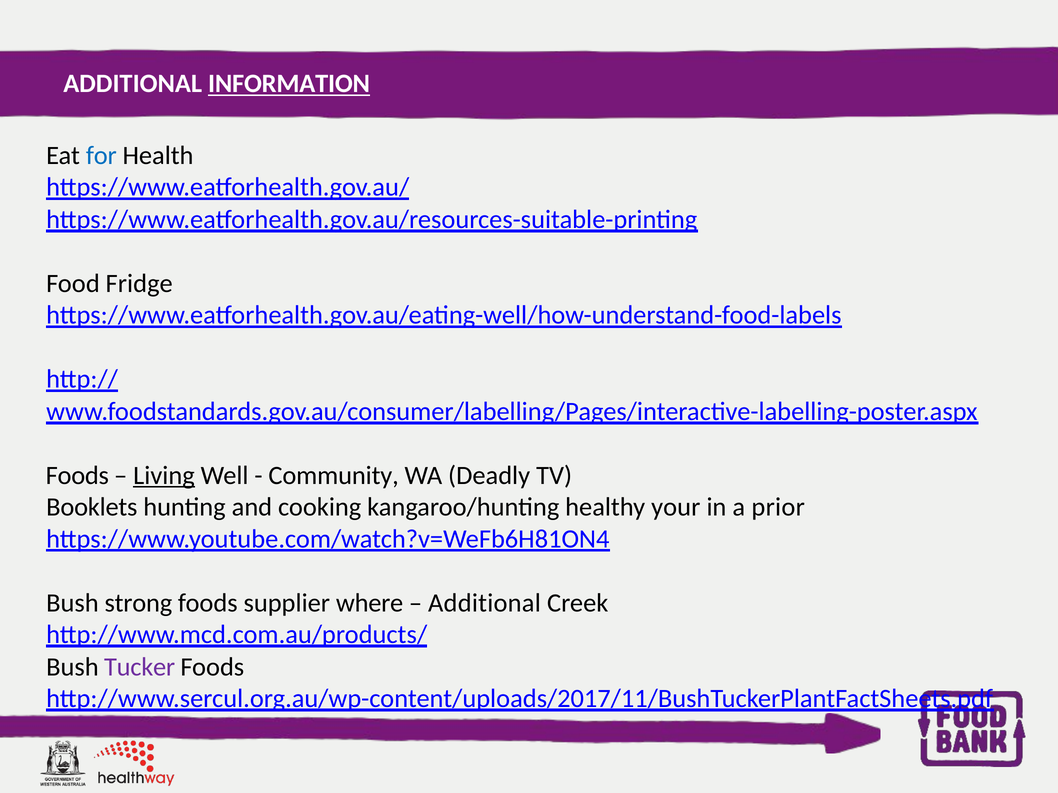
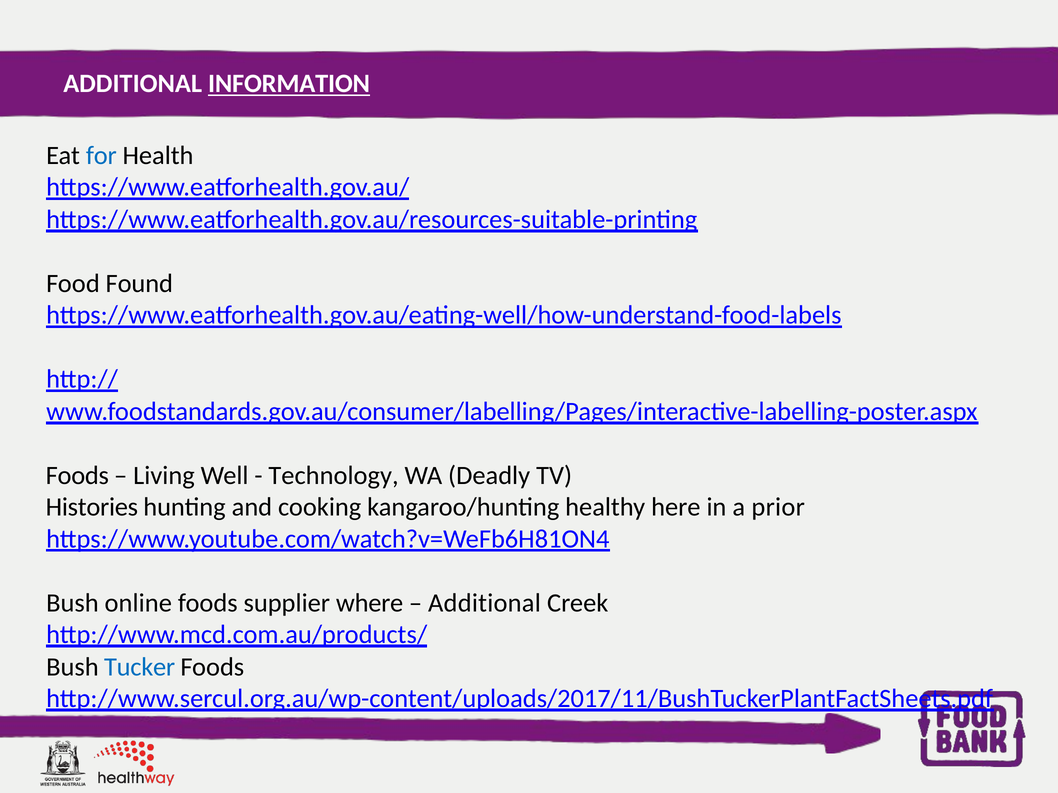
Fridge: Fridge -> Found
Living underline: present -> none
Community: Community -> Technology
Booklets: Booklets -> Histories
your: your -> here
strong: strong -> online
Tucker colour: purple -> blue
